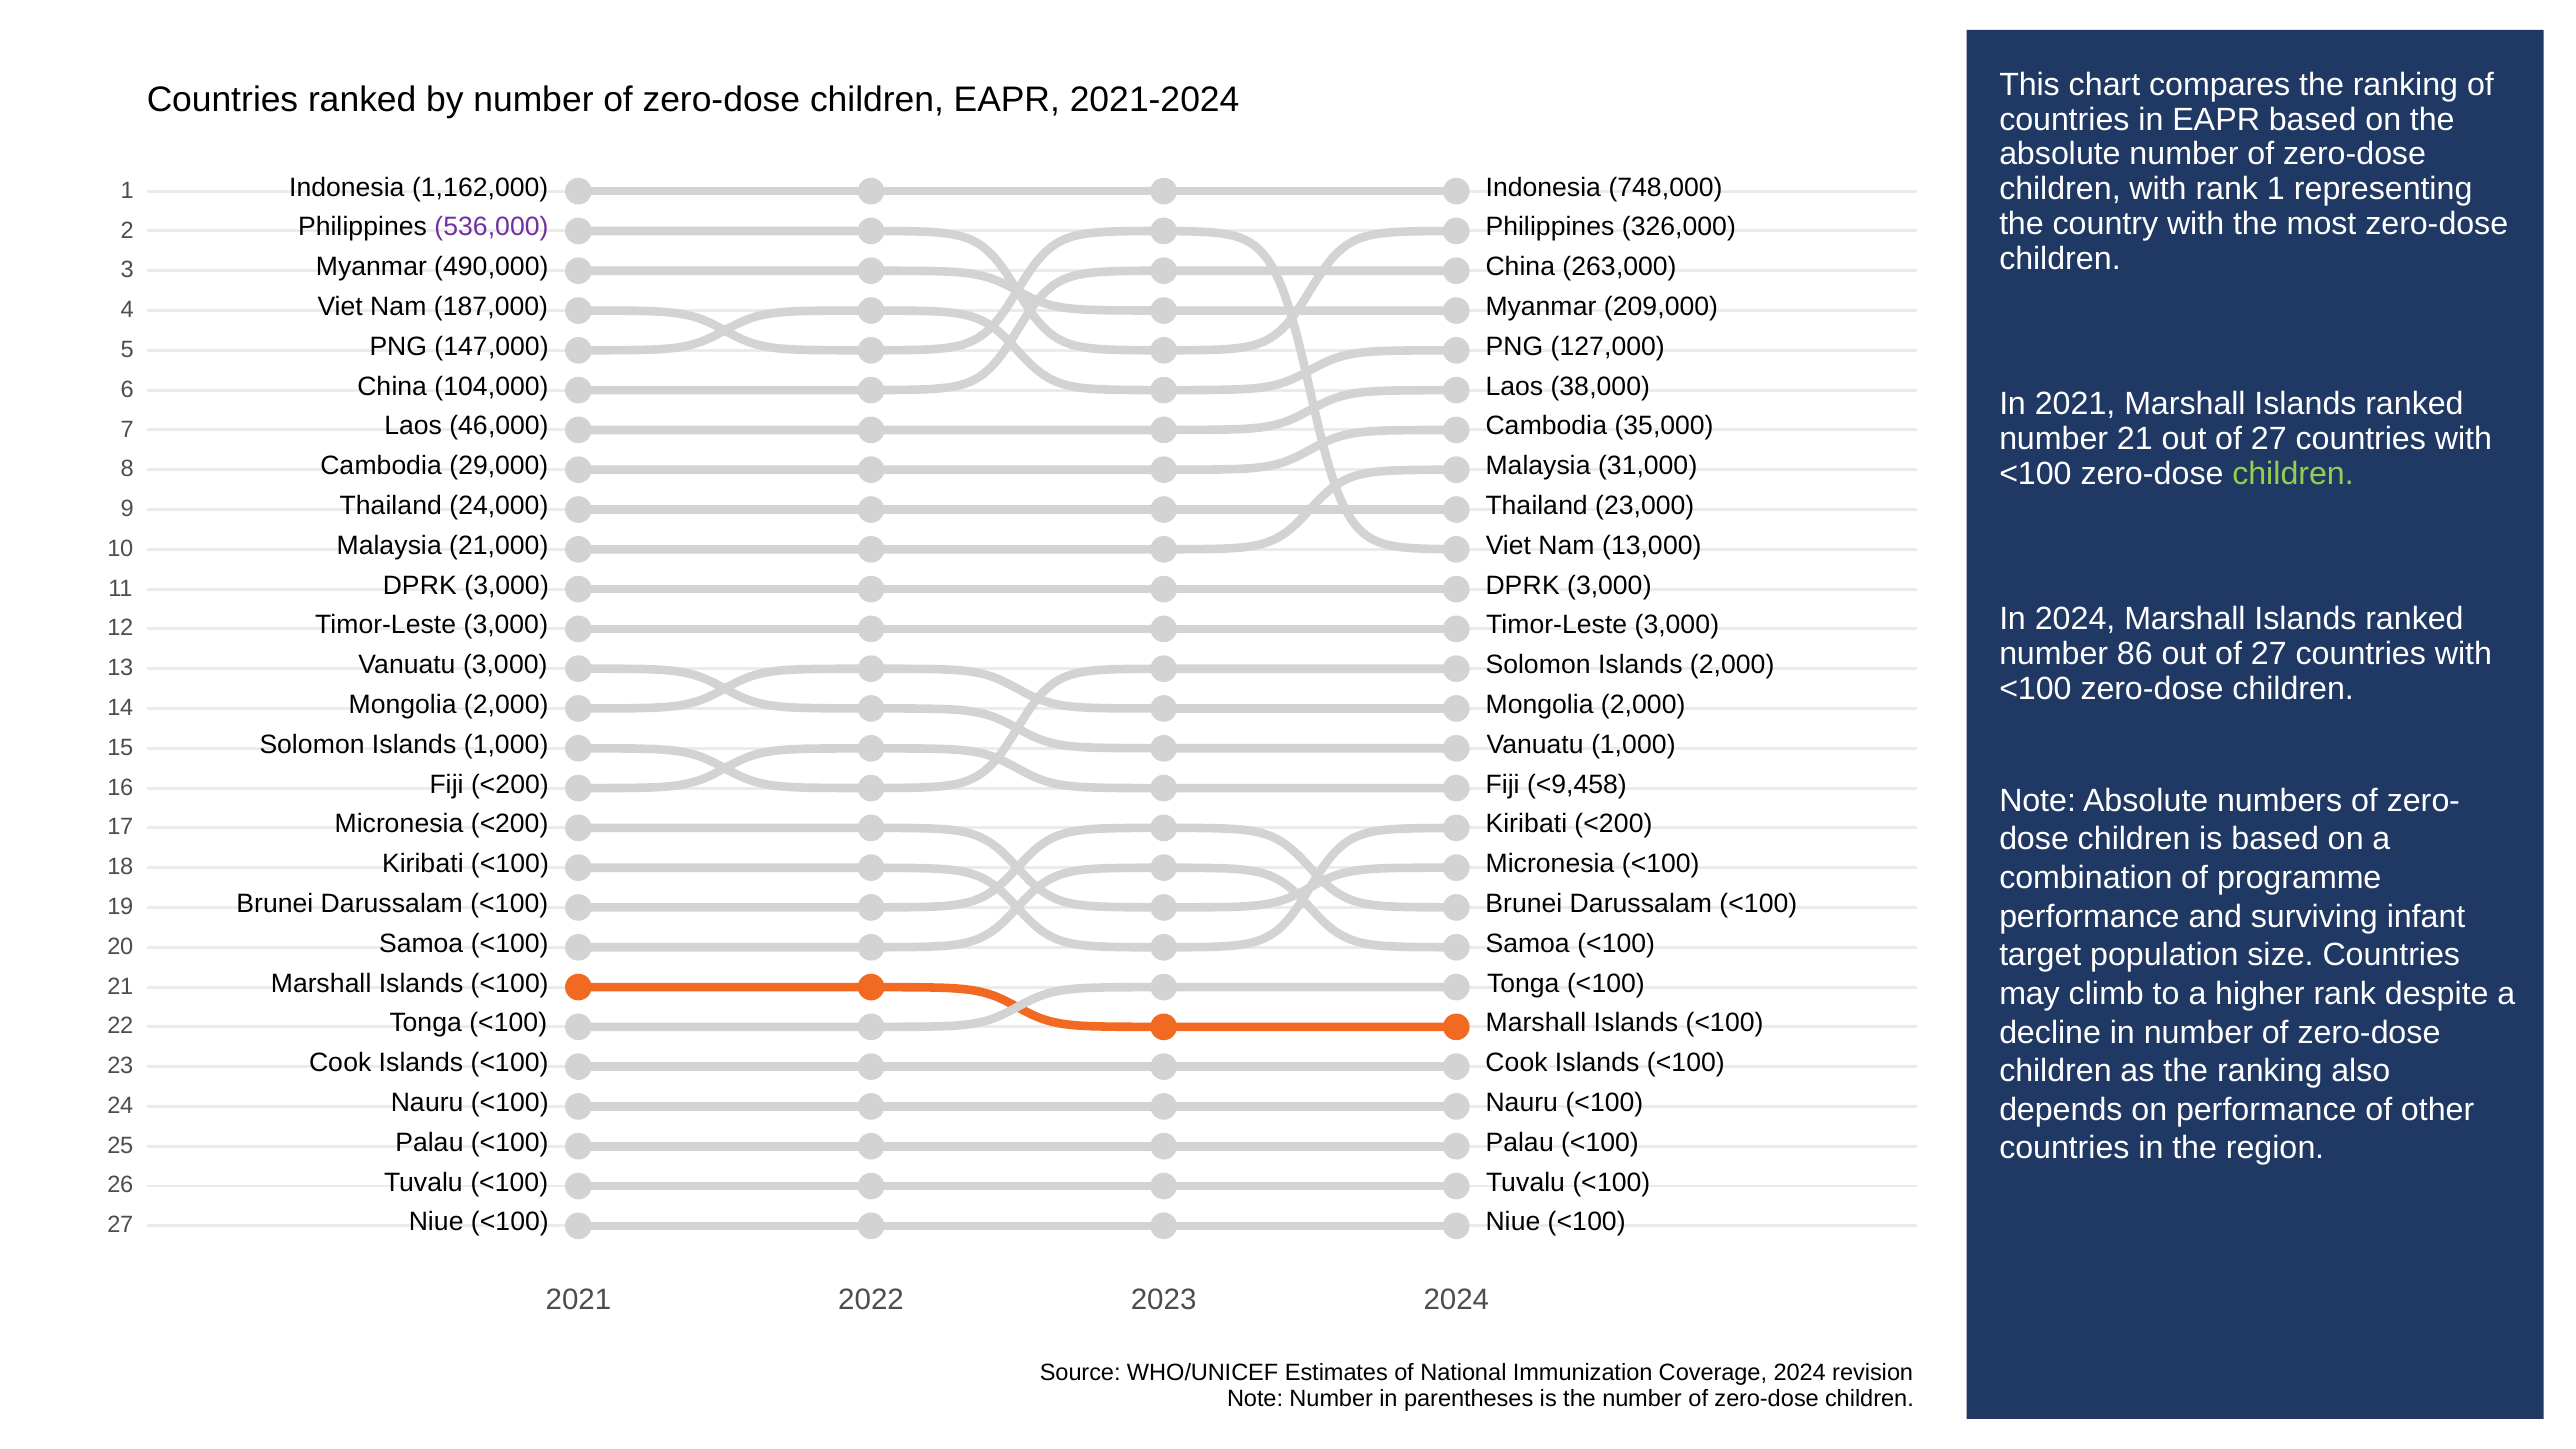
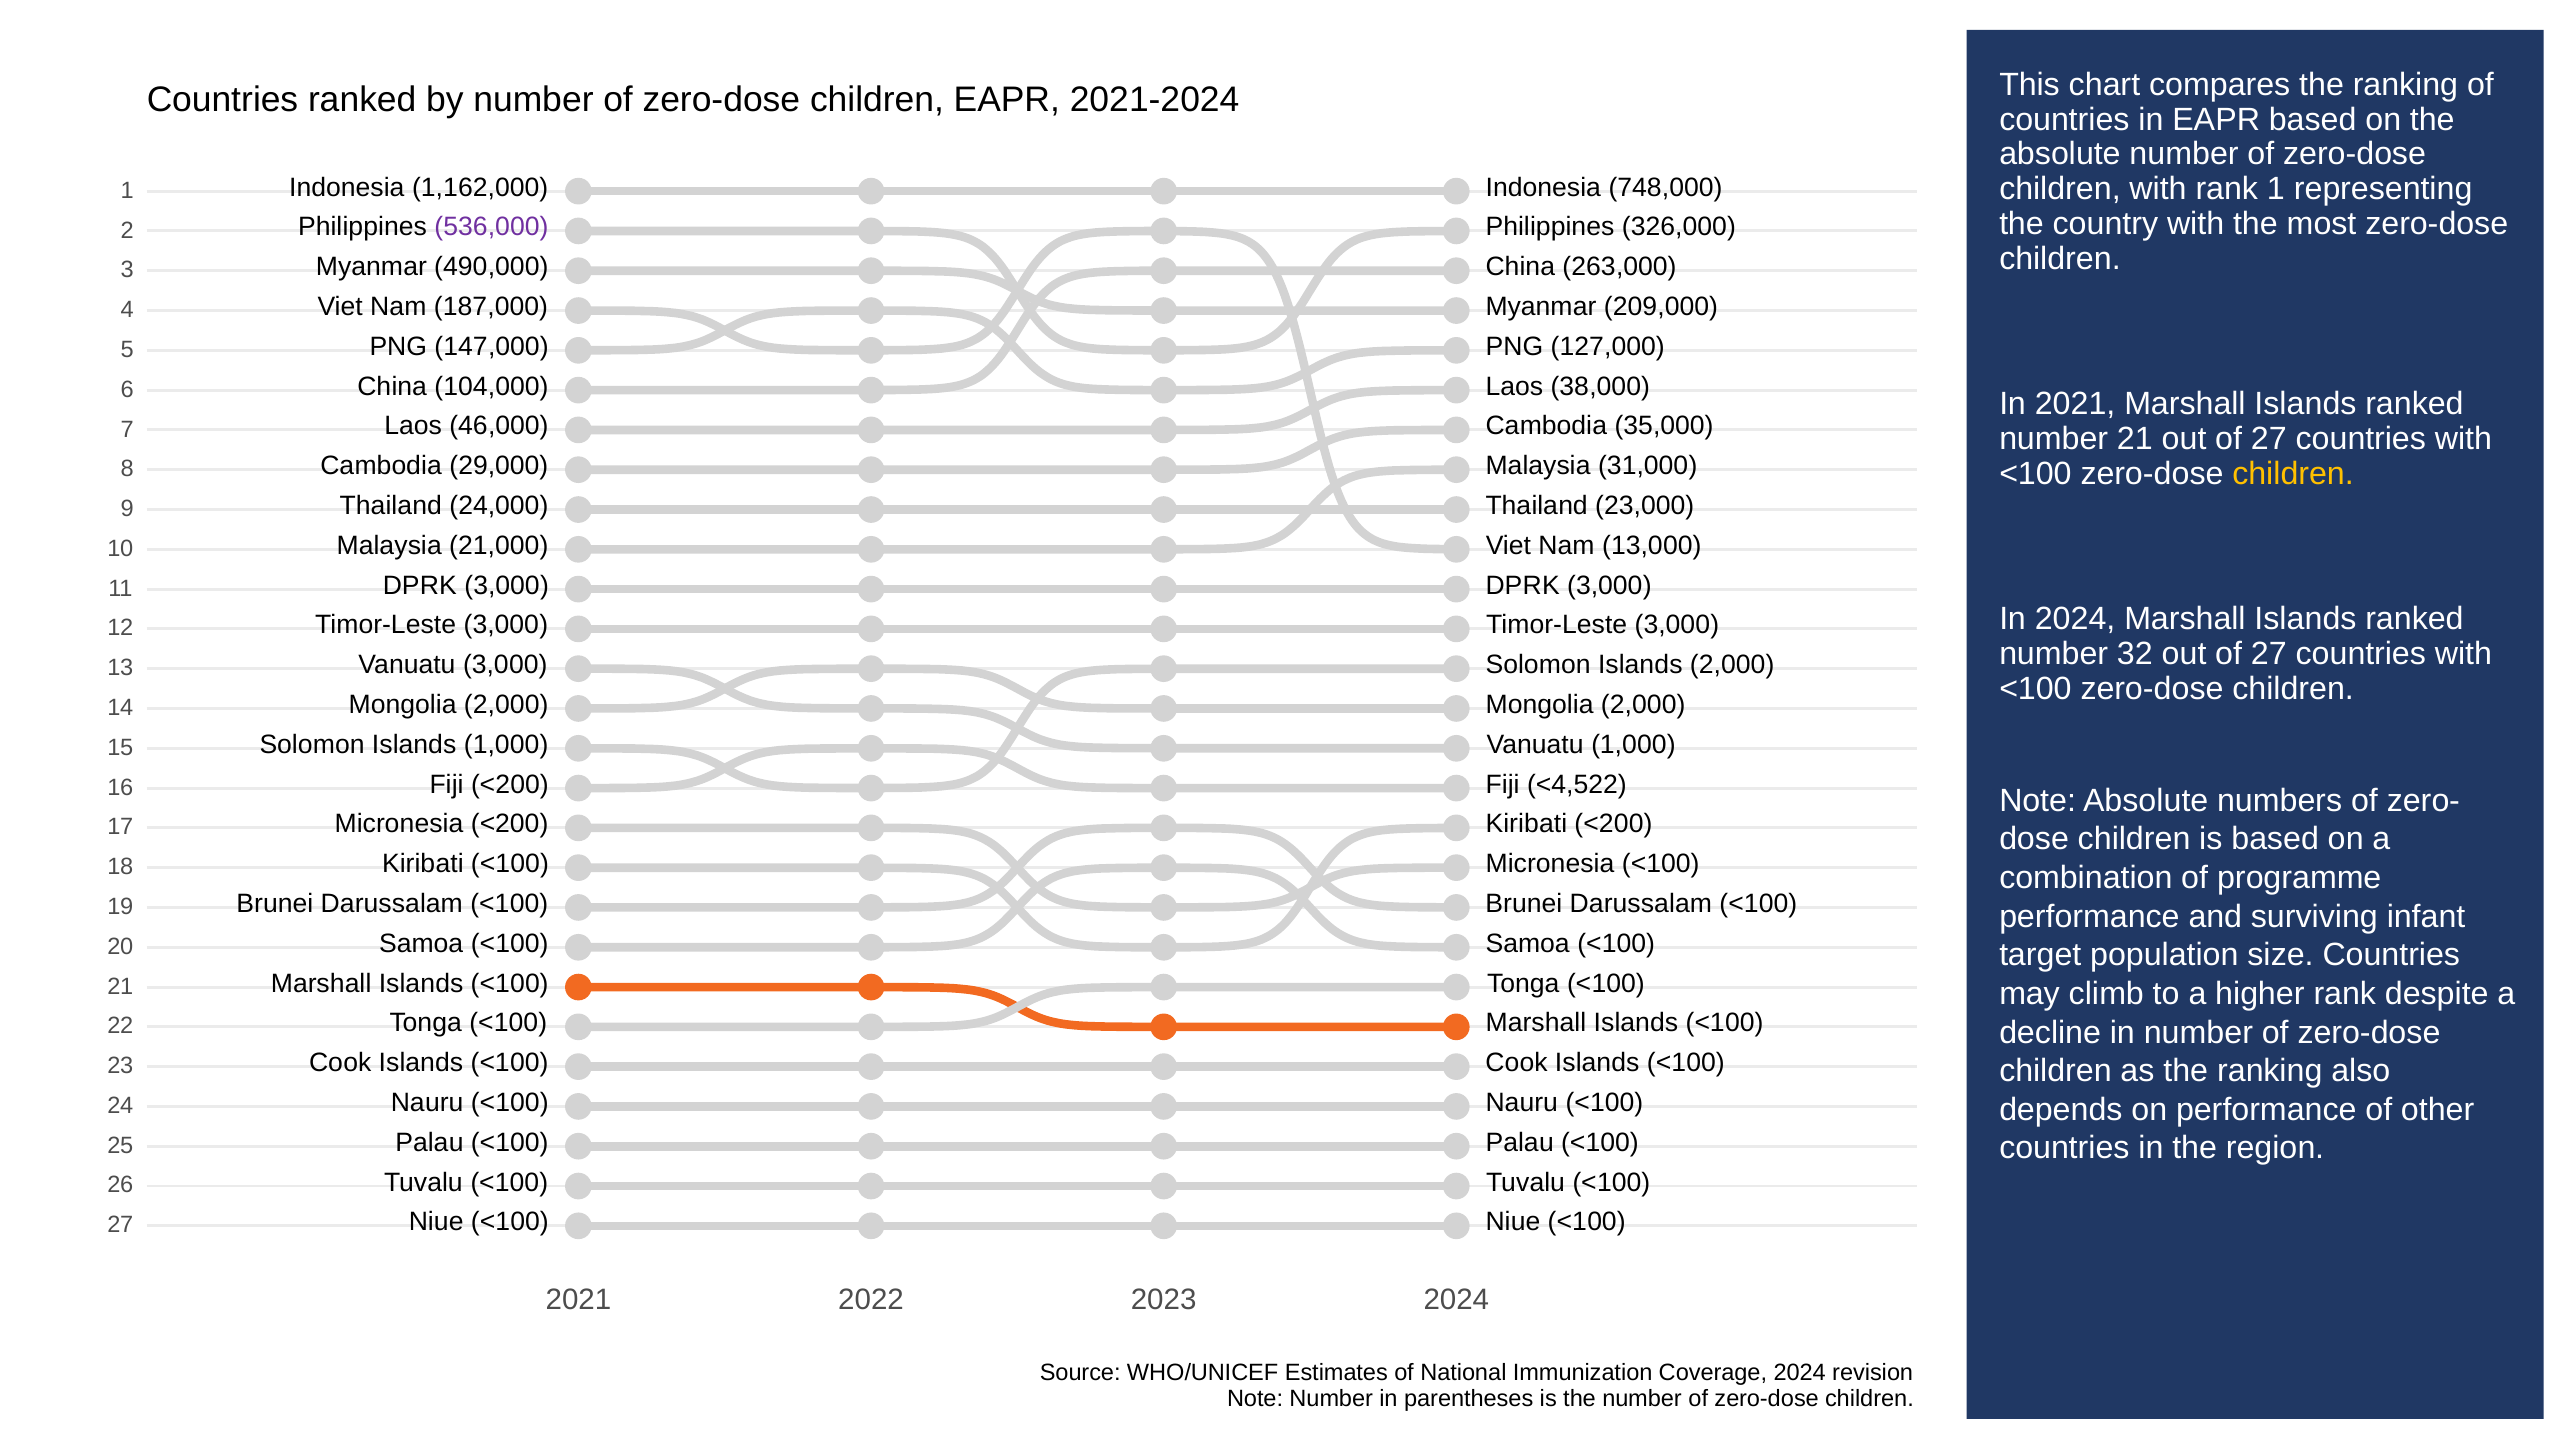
children at (2293, 474) colour: light green -> yellow
86: 86 -> 32
<9,458: <9,458 -> <4,522
